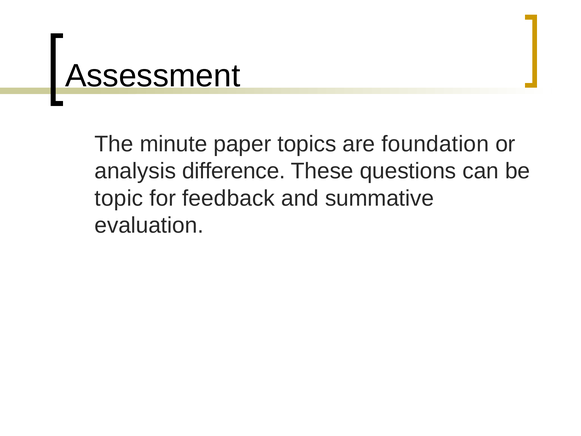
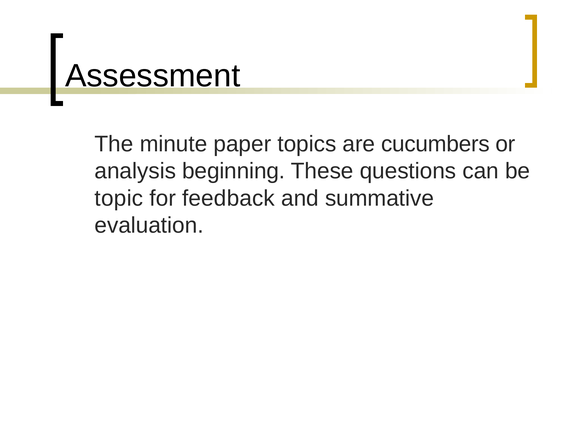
foundation: foundation -> cucumbers
difference: difference -> beginning
